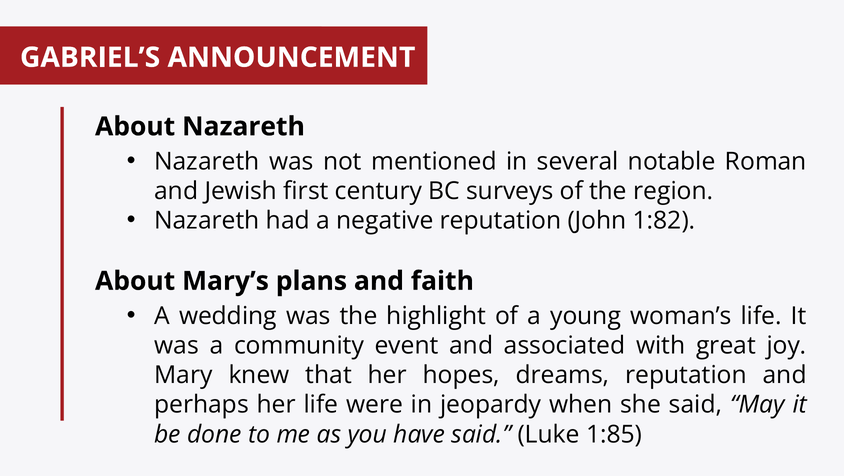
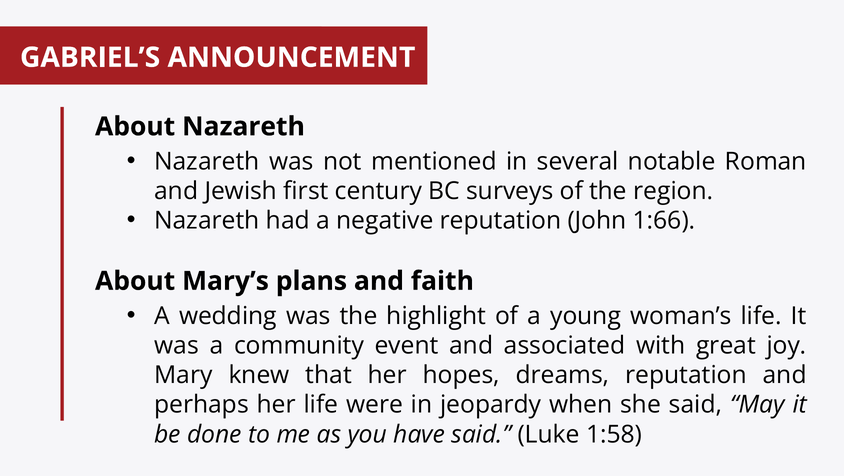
1:82: 1:82 -> 1:66
1:85: 1:85 -> 1:58
